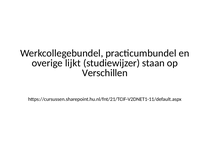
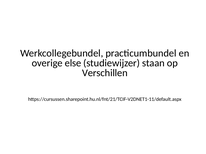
lijkt: lijkt -> else
